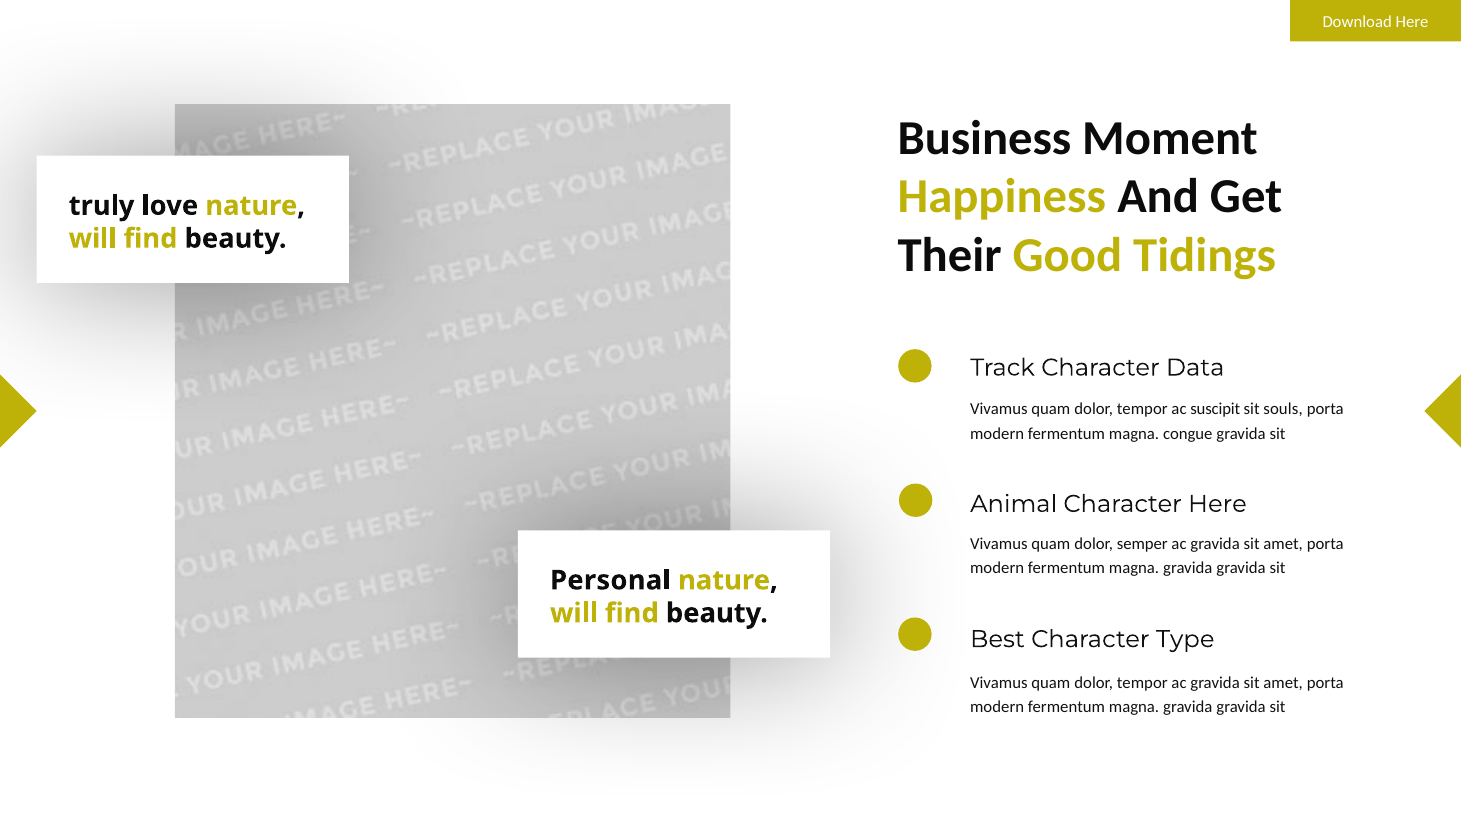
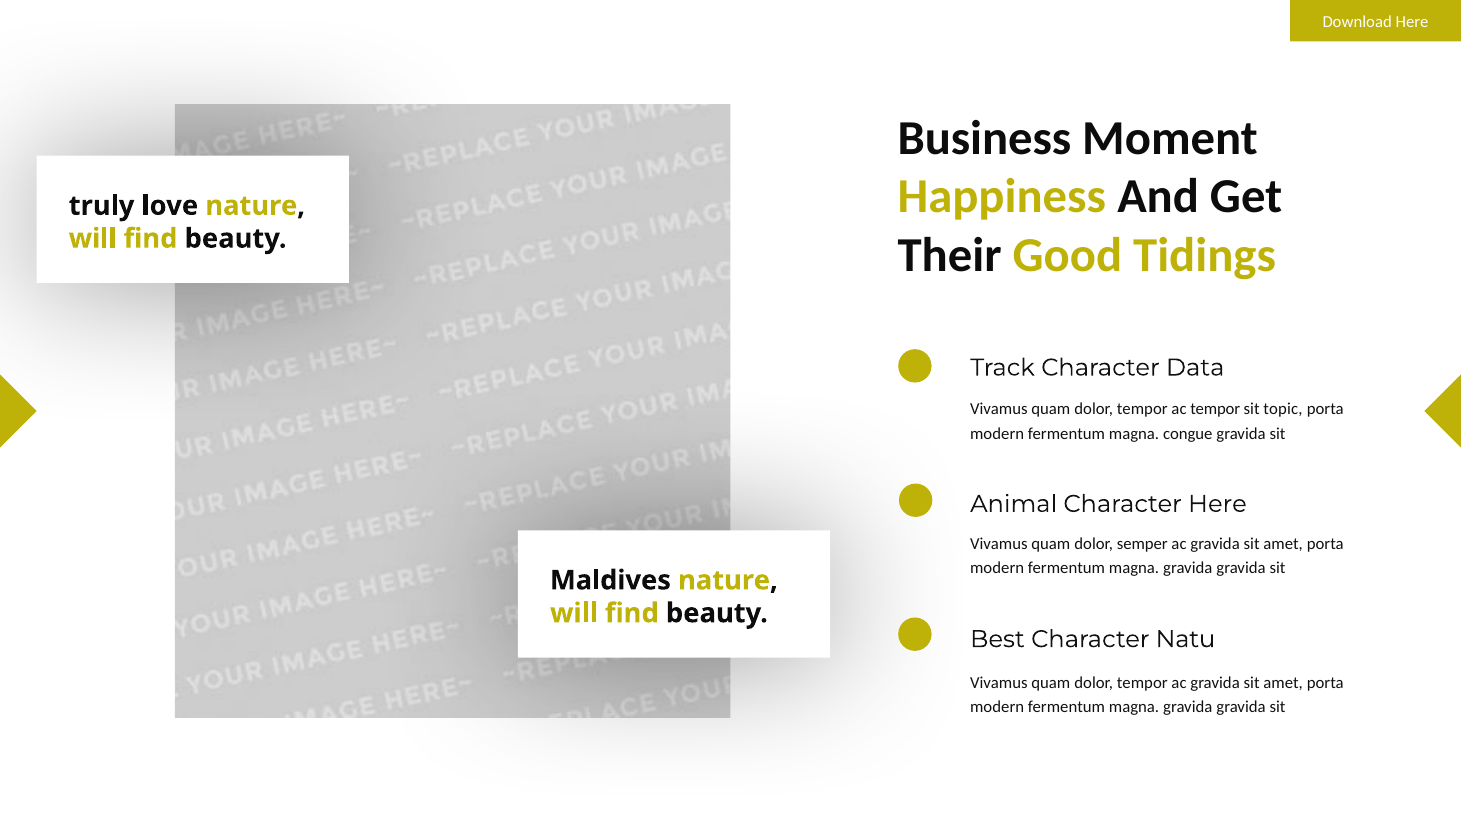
ac suscipit: suscipit -> tempor
souls: souls -> topic
Personal: Personal -> Maldives
Type: Type -> Natu
